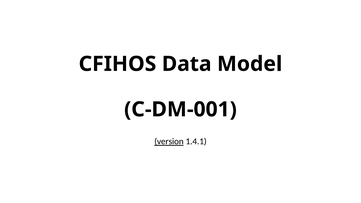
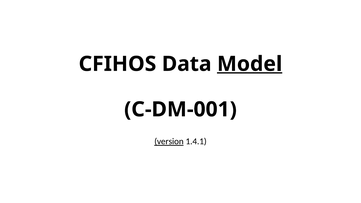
Model underline: none -> present
